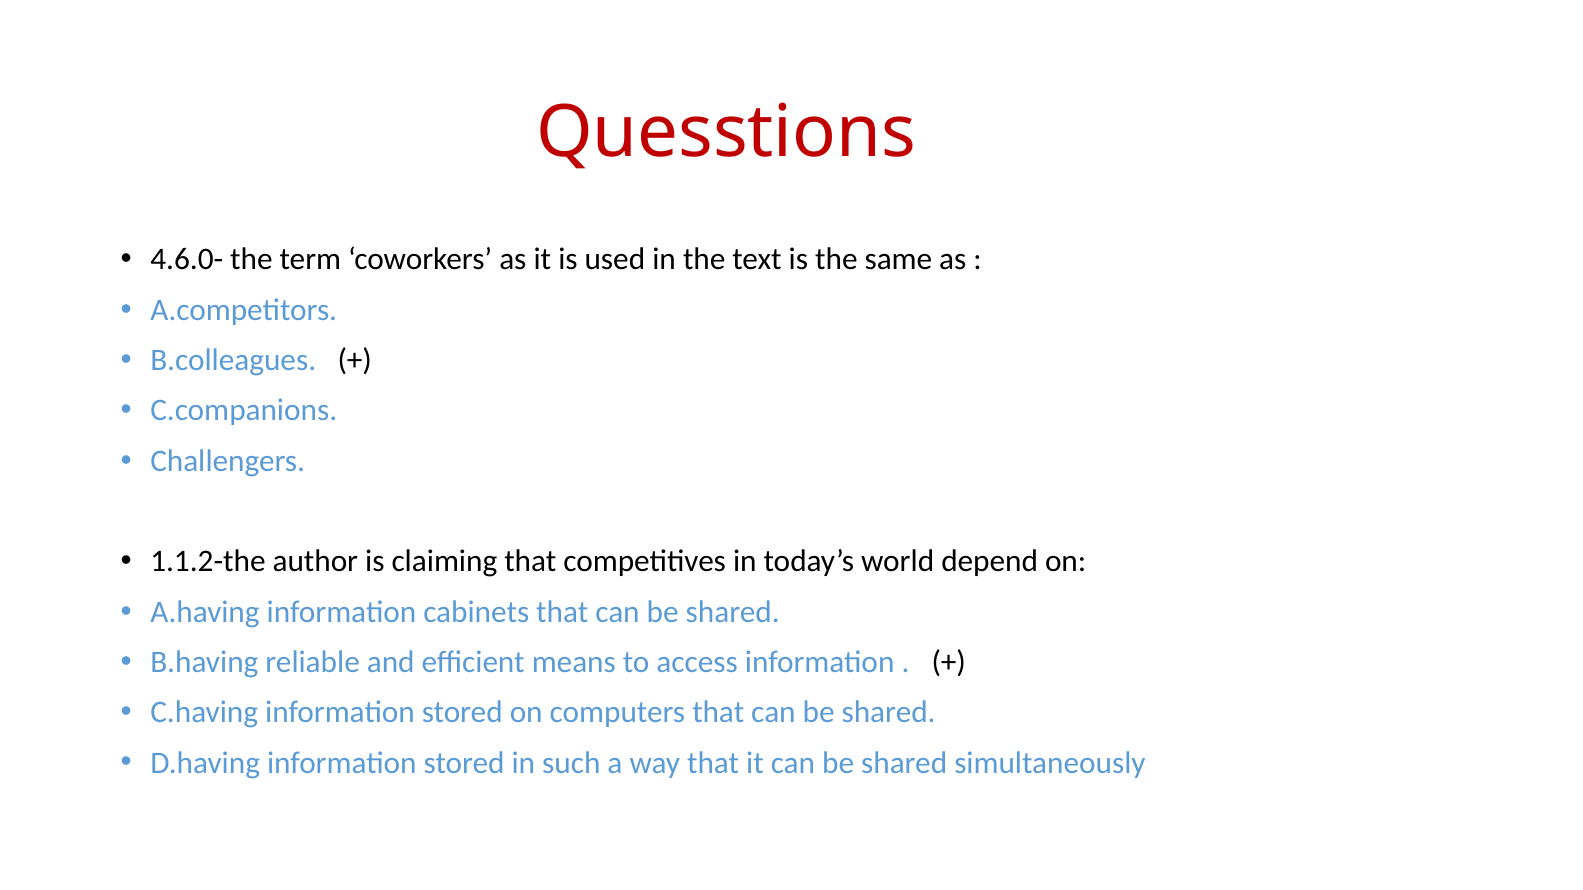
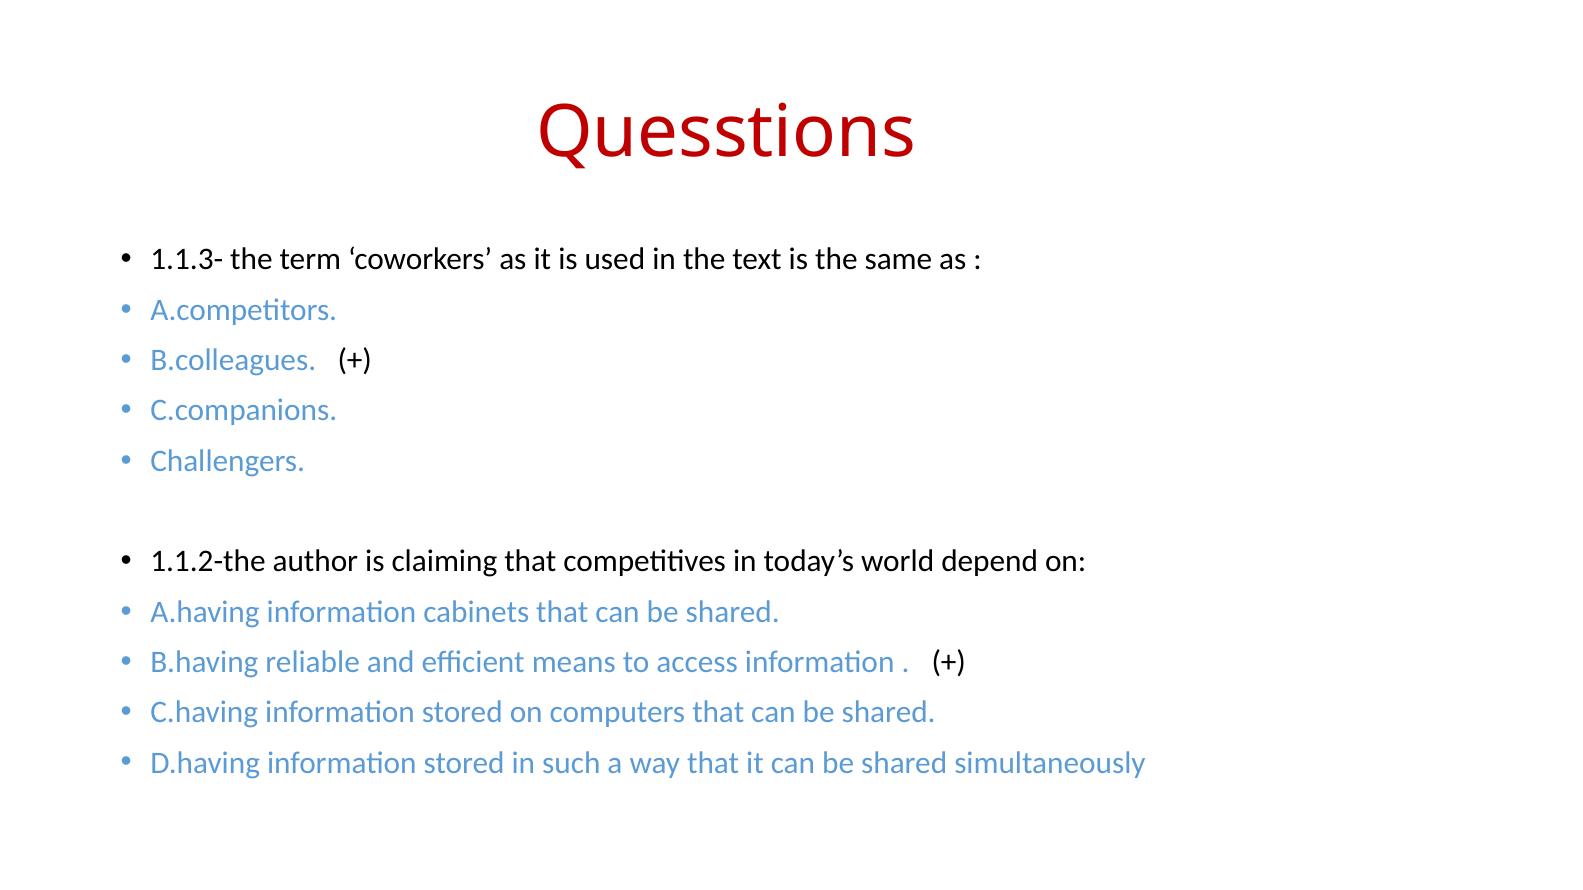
4.6.0-: 4.6.0- -> 1.1.3-
